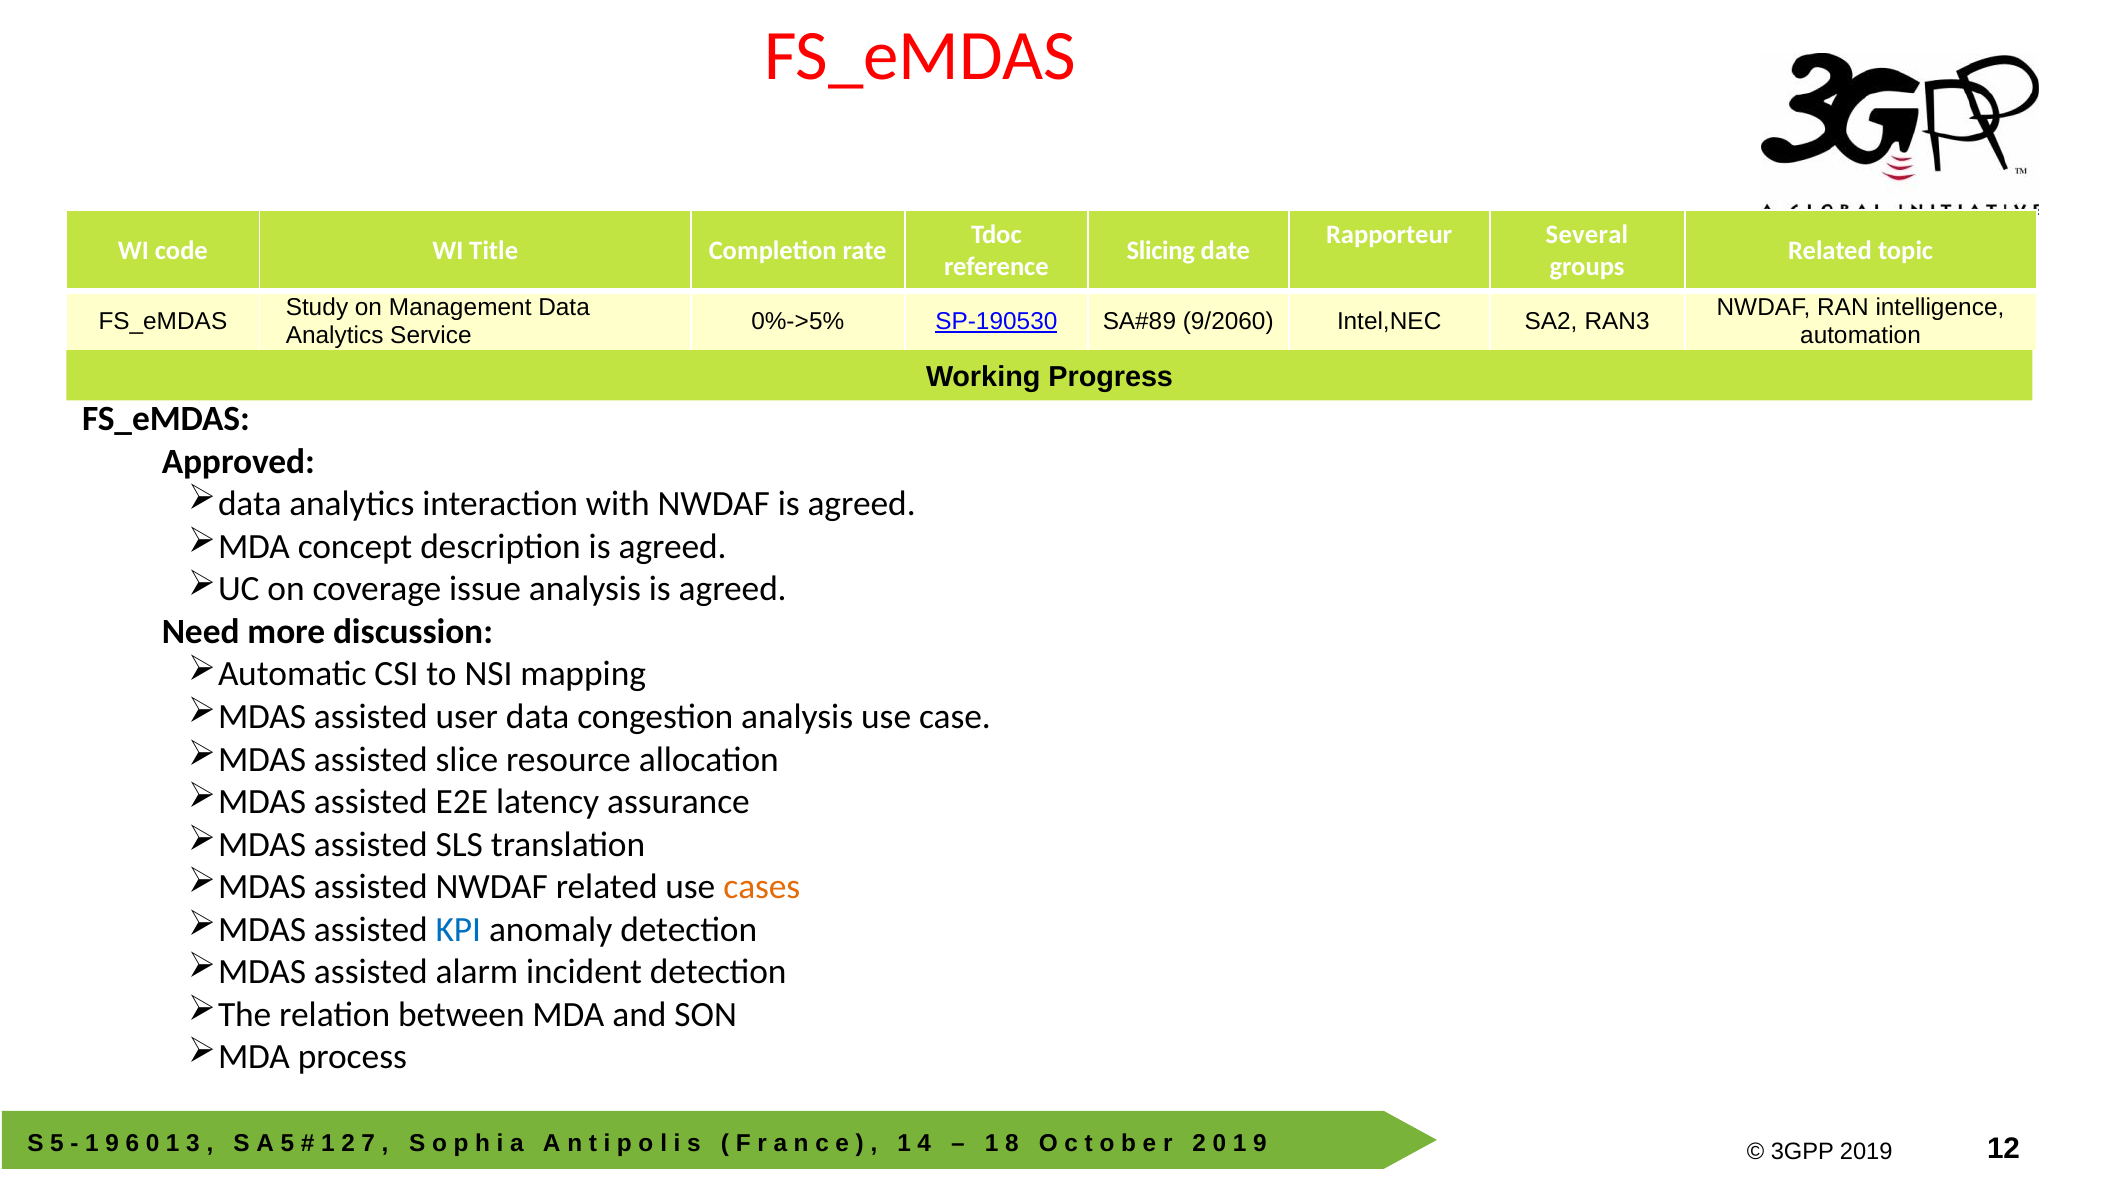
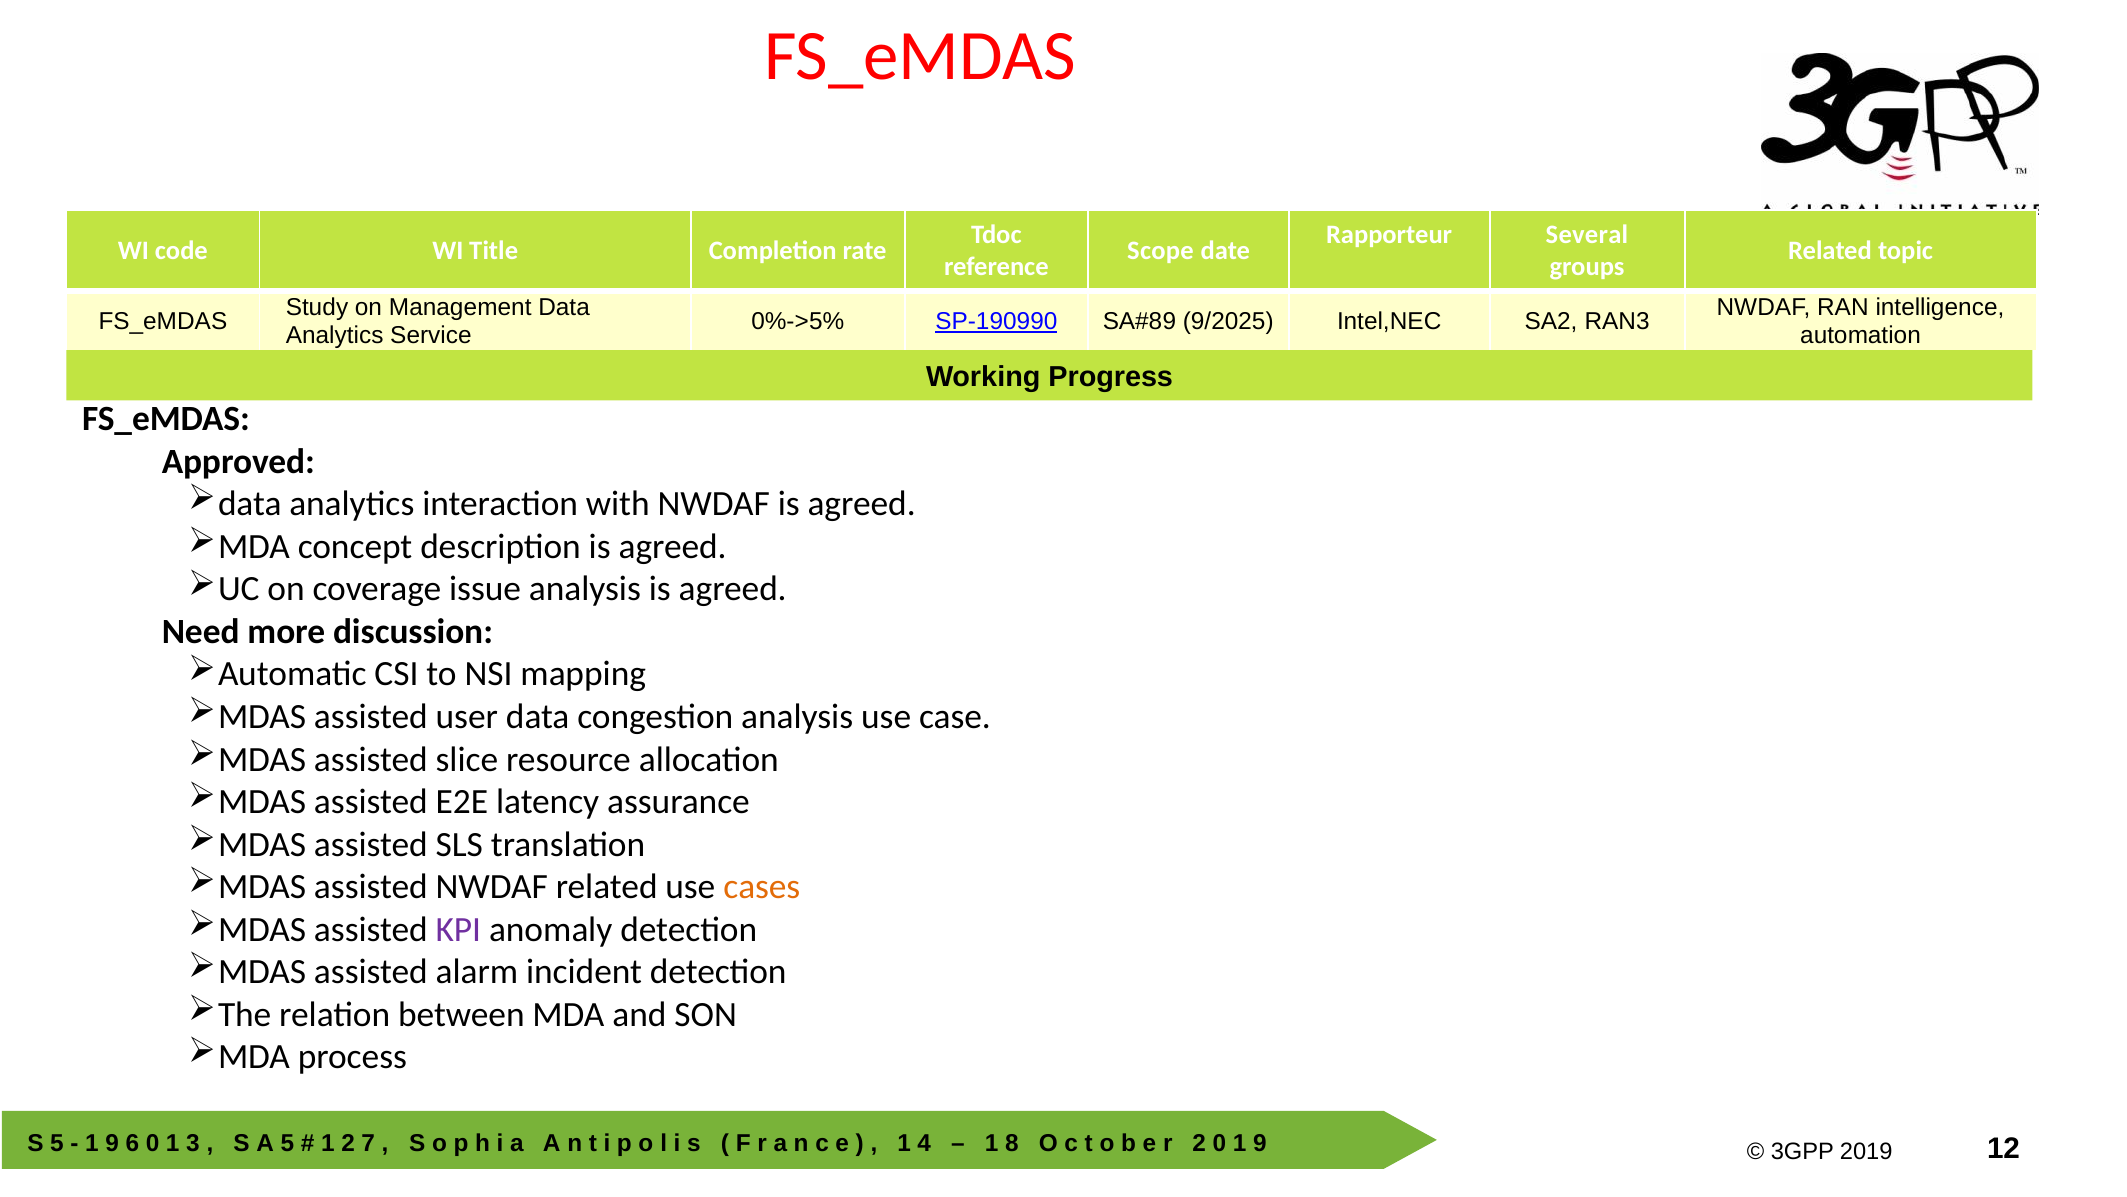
Slicing: Slicing -> Scope
SP-190530: SP-190530 -> SP-190990
9/2060: 9/2060 -> 9/2025
KPI colour: blue -> purple
